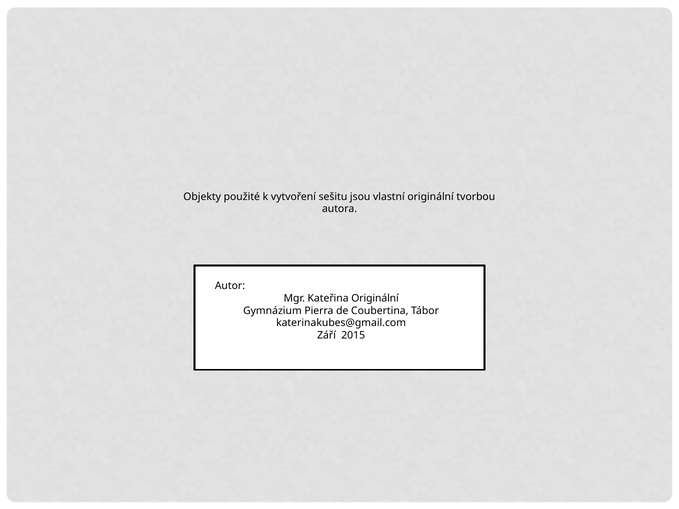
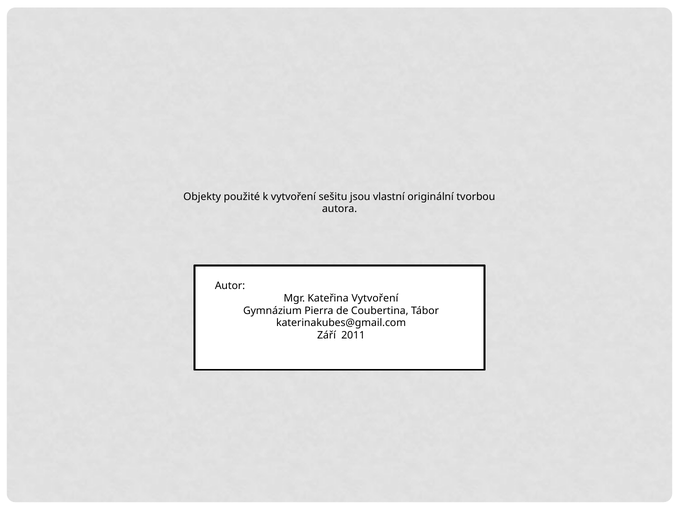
Kateřina Originální: Originální -> Vytvoření
2015: 2015 -> 2011
